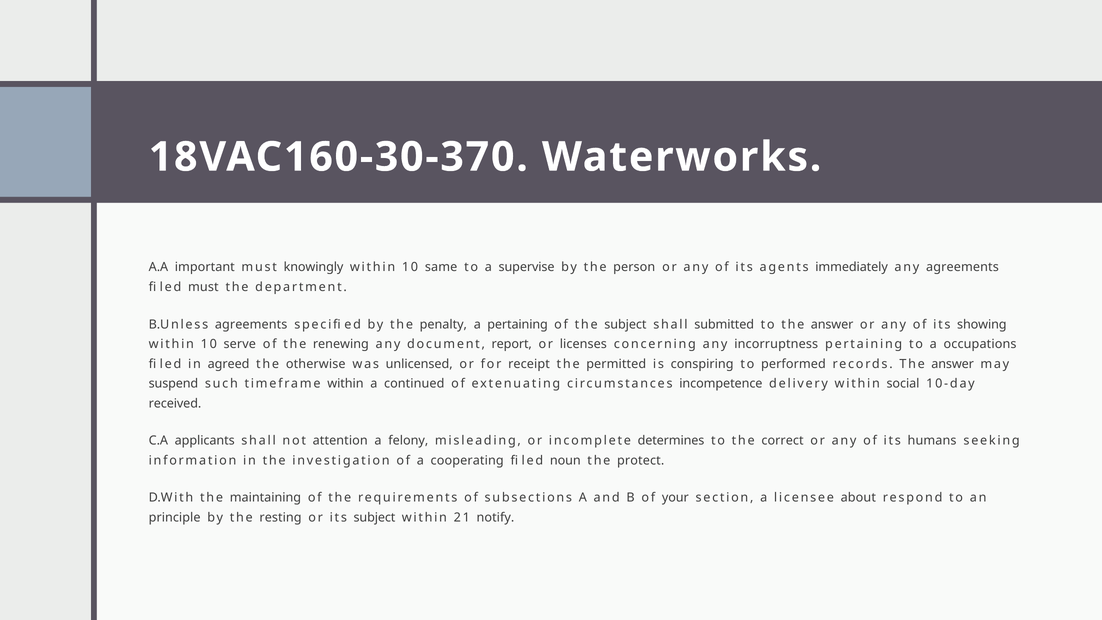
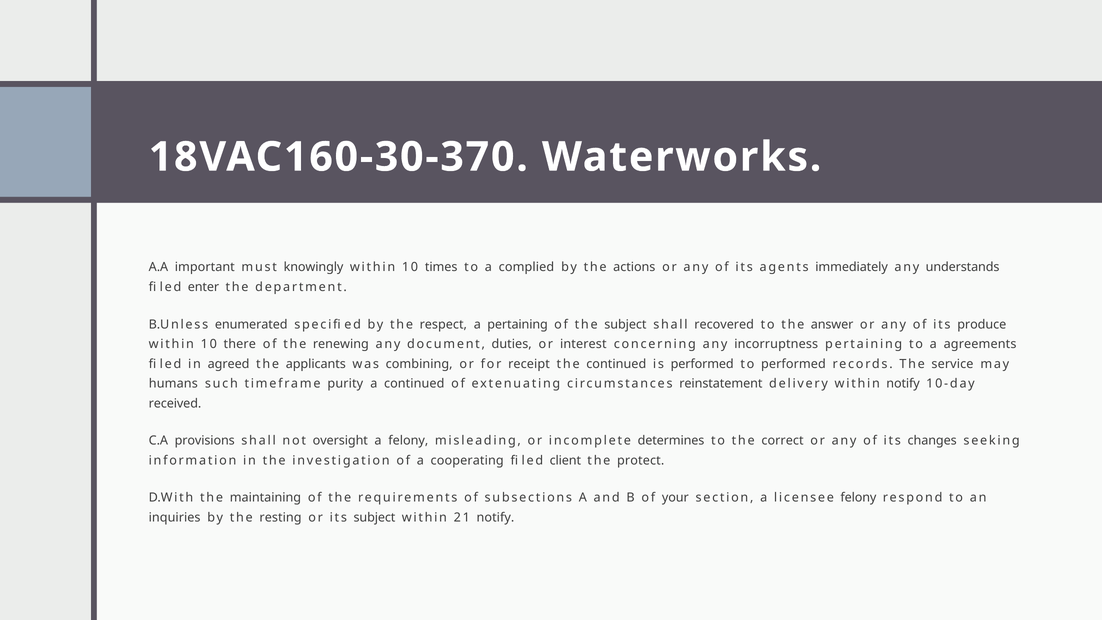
same: same -> times
supervise: supervise -> complied
person: person -> actions
any agreements: agreements -> understands
must at (203, 287): must -> enter
agreements at (251, 324): agreements -> enumerated
penalty: penalty -> respect
submitted: submitted -> recovered
showing: showing -> produce
serve: serve -> there
report: report -> duties
licenses: licenses -> interest
occupations: occupations -> agreements
otherwise: otherwise -> applicants
unlicensed: unlicensed -> combining
the permitted: permitted -> continued
is conspiring: conspiring -> performed
records The answer: answer -> service
suspend: suspend -> humans
timeframe within: within -> purity
incompetence: incompetence -> reinstatement
within social: social -> notify
applicants: applicants -> provisions
attention: attention -> oversight
humans: humans -> changes
noun: noun -> client
licensee about: about -> felony
principle: principle -> inquiries
